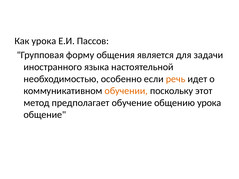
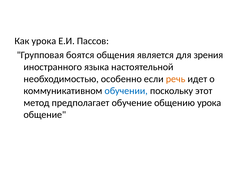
форму: форму -> боятся
задачи: задачи -> зрения
обучении colour: orange -> blue
